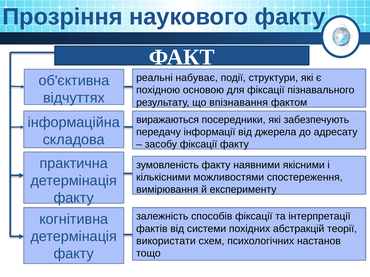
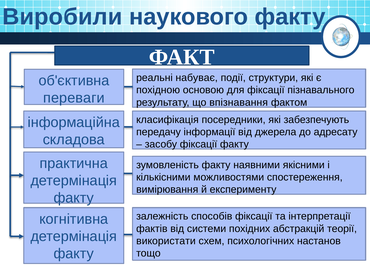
Прозріння: Прозріння -> Виробили
відчуттях: відчуттях -> переваги
виражаються: виражаються -> класифікація
